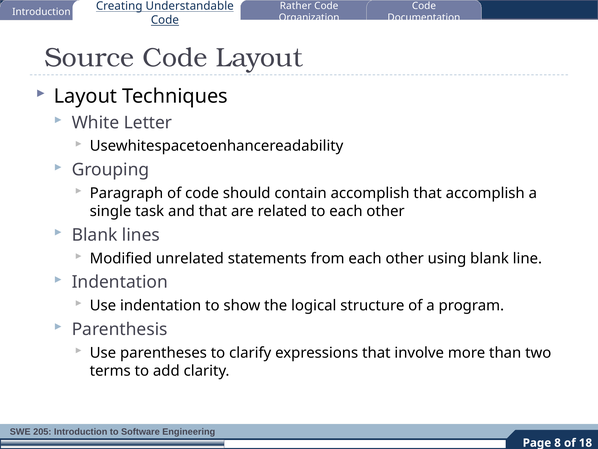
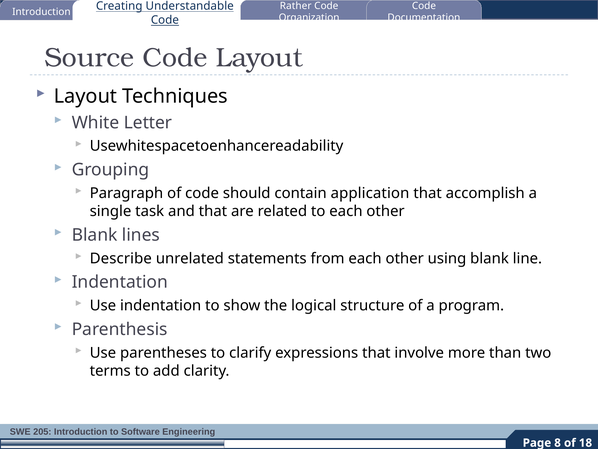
contain accomplish: accomplish -> application
Modified: Modified -> Describe
